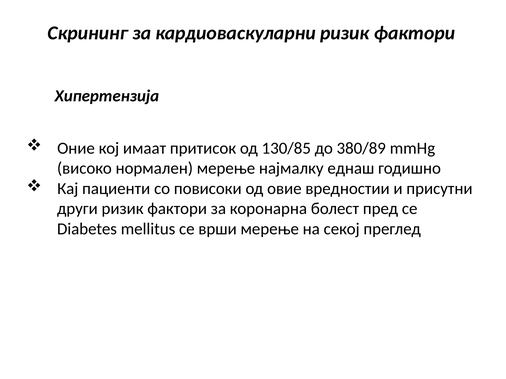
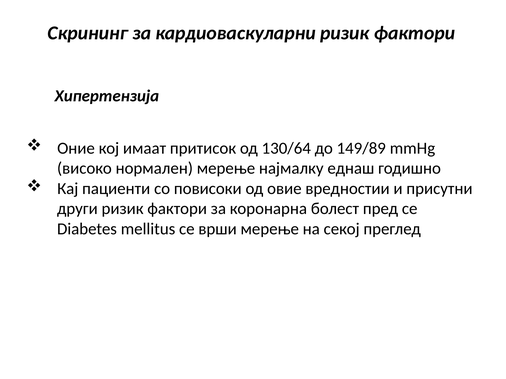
130/85: 130/85 -> 130/64
380/89: 380/89 -> 149/89
